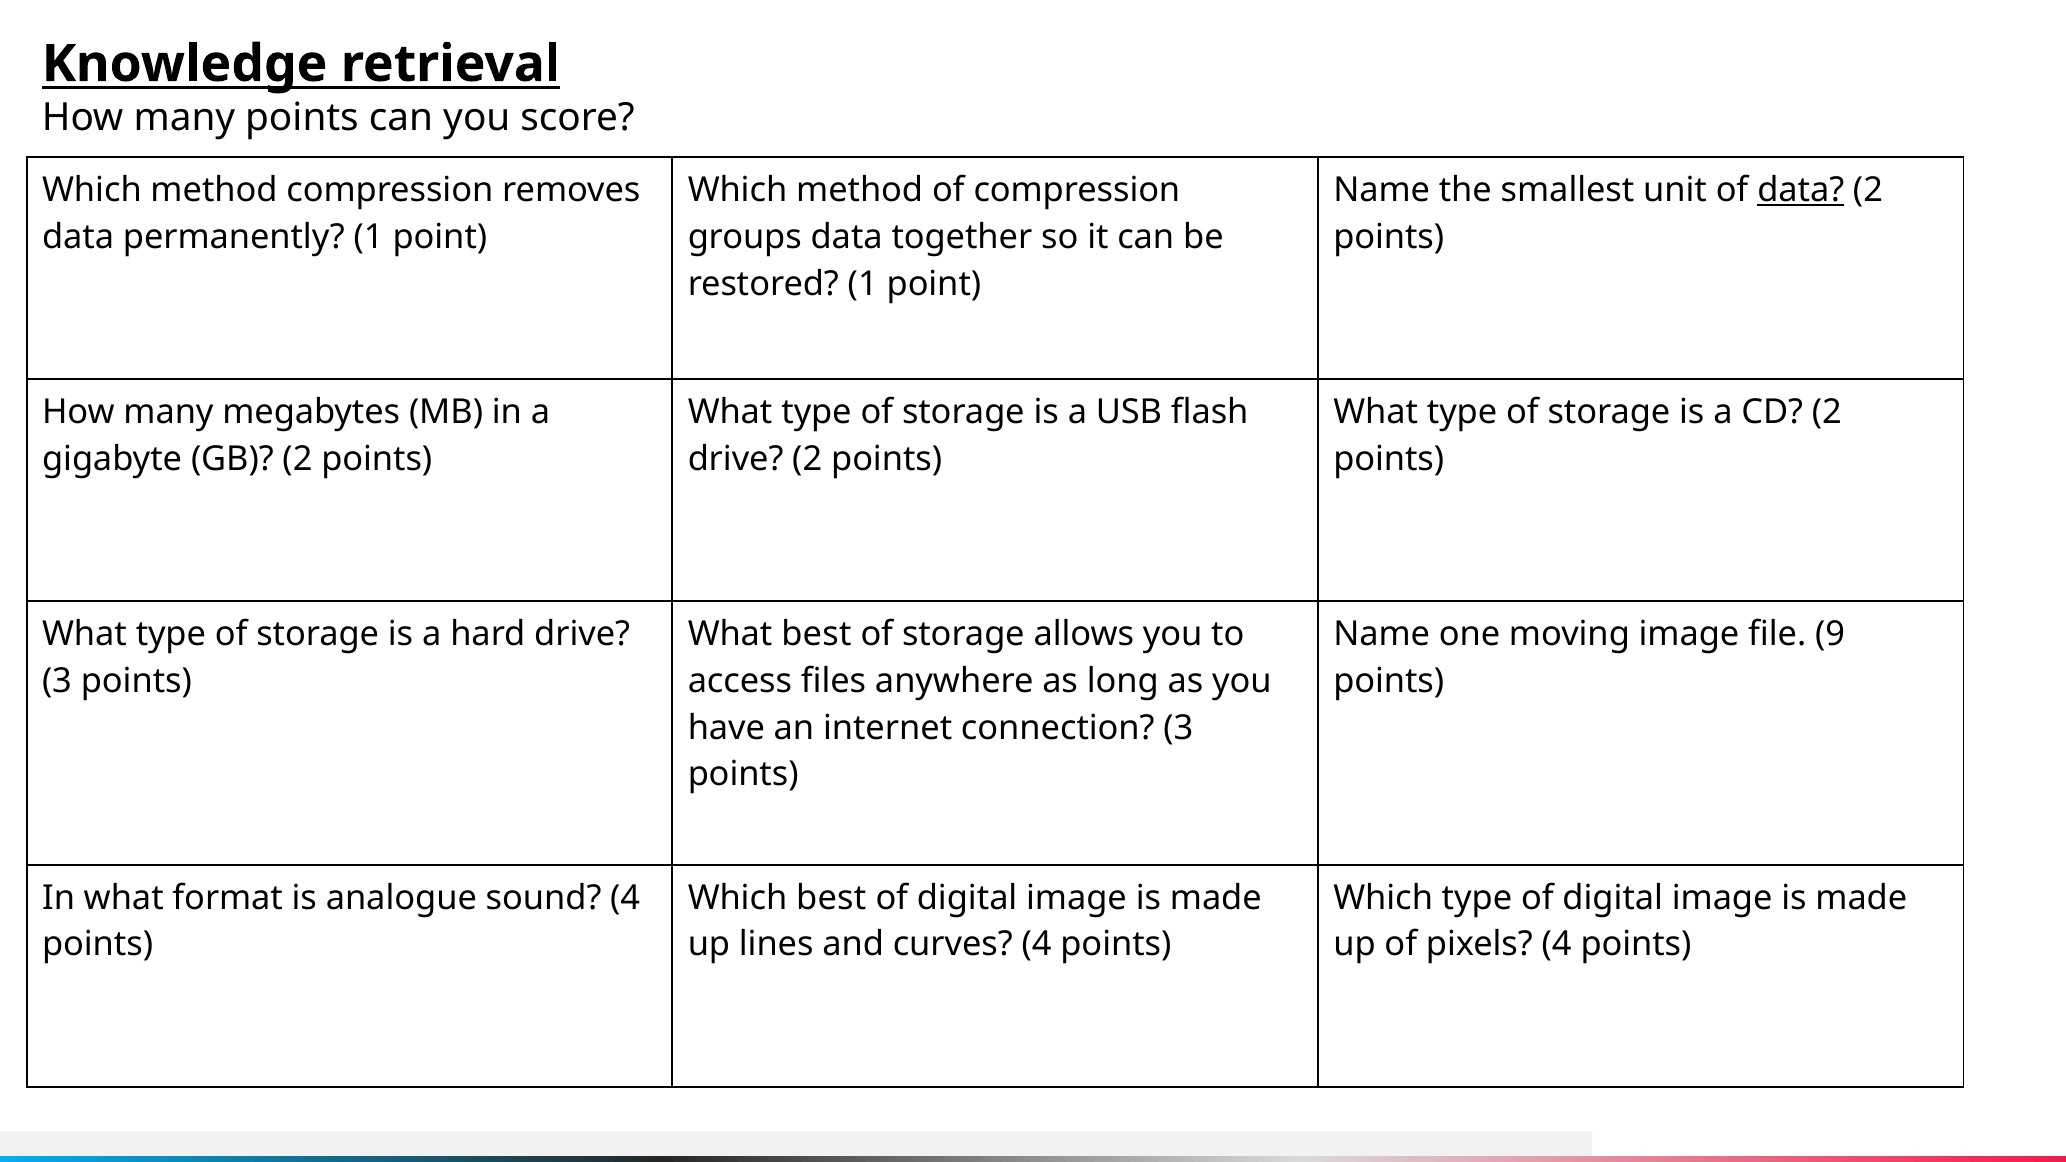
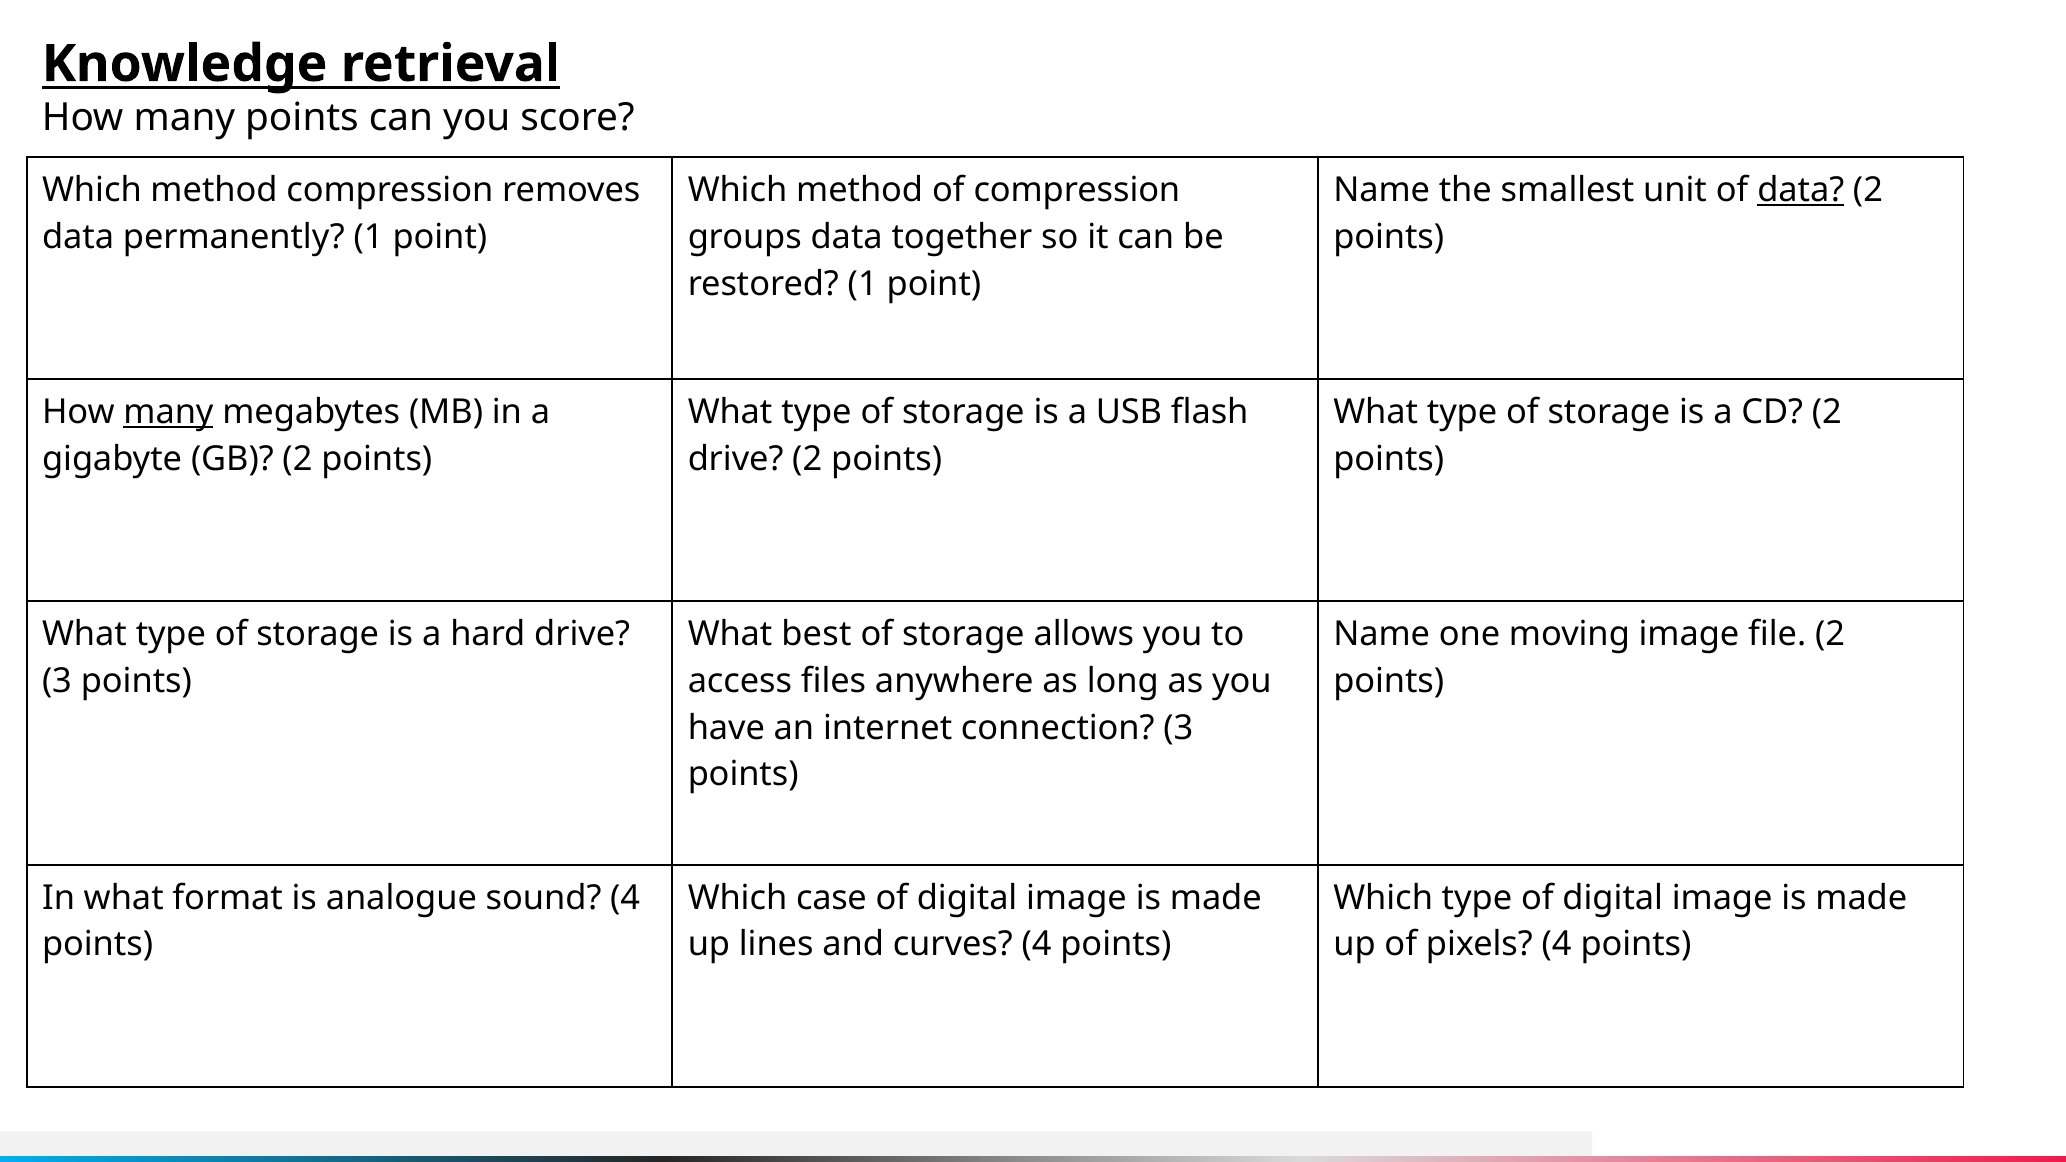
many at (168, 412) underline: none -> present
file 9: 9 -> 2
Which best: best -> case
